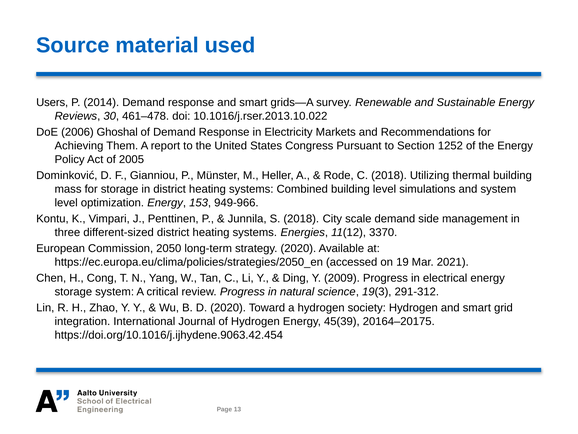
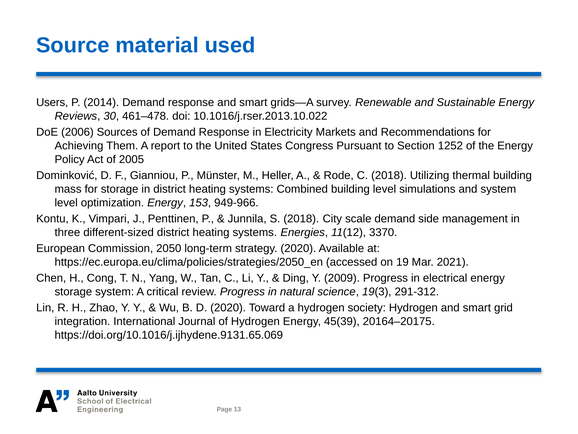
Ghoshal: Ghoshal -> Sources
https://doi.org/10.1016/j.ijhydene.9063.42.454: https://doi.org/10.1016/j.ijhydene.9063.42.454 -> https://doi.org/10.1016/j.ijhydene.9131.65.069
